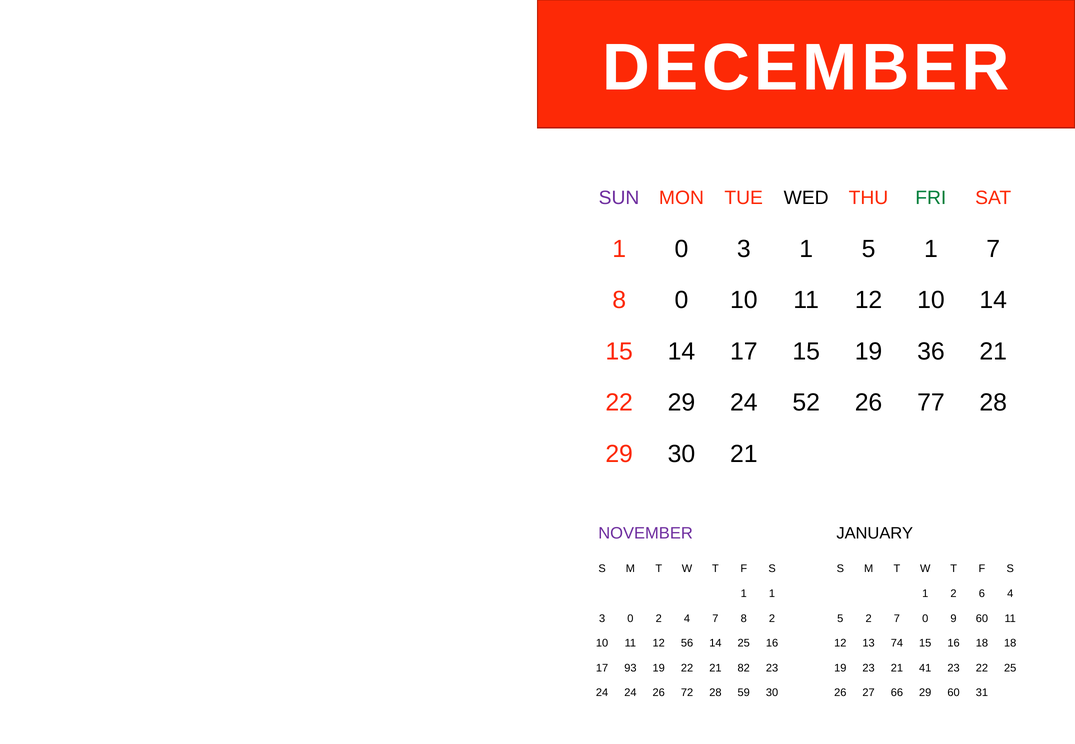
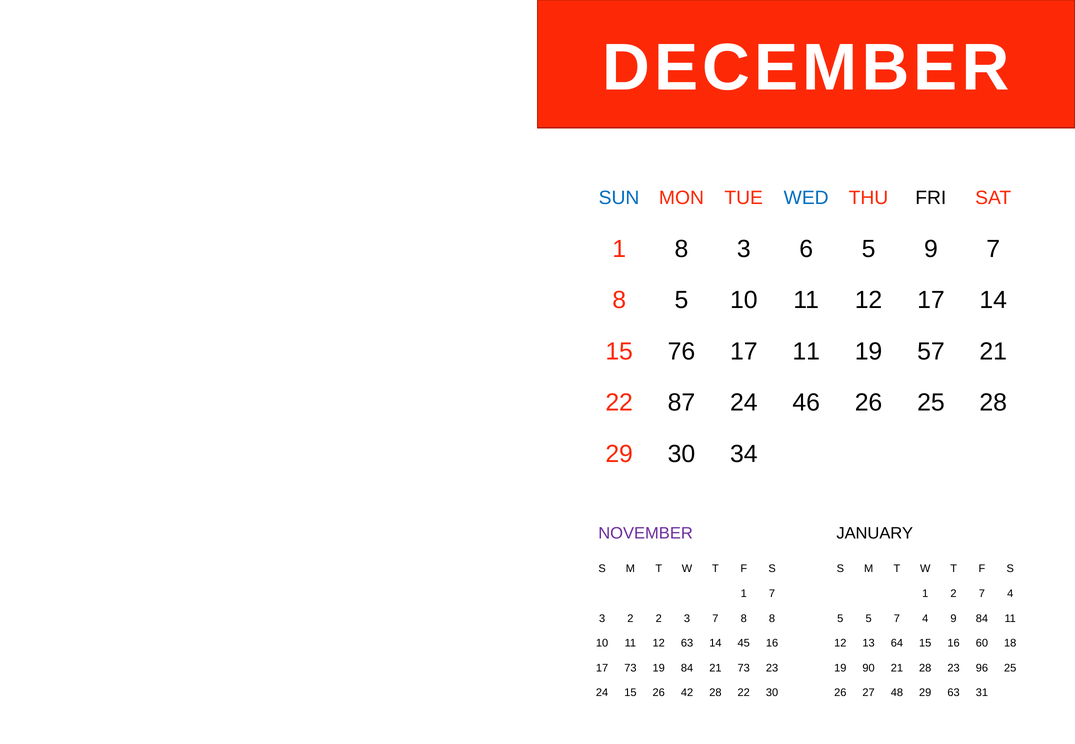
SUN colour: purple -> blue
WED colour: black -> blue
FRI colour: green -> black
1 0: 0 -> 8
3 1: 1 -> 6
5 1: 1 -> 9
8 0: 0 -> 5
12 10: 10 -> 17
15 14: 14 -> 76
17 15: 15 -> 11
36: 36 -> 57
22 29: 29 -> 87
52: 52 -> 46
26 77: 77 -> 25
30 21: 21 -> 34
1 1: 1 -> 7
2 6: 6 -> 7
3 0: 0 -> 2
2 4: 4 -> 3
8 2: 2 -> 8
5 2: 2 -> 5
0 at (925, 619): 0 -> 4
9 60: 60 -> 84
12 56: 56 -> 63
14 25: 25 -> 45
74: 74 -> 64
16 18: 18 -> 60
17 93: 93 -> 73
19 22: 22 -> 84
21 82: 82 -> 73
19 23: 23 -> 90
21 41: 41 -> 28
23 22: 22 -> 96
24 24: 24 -> 15
72: 72 -> 42
28 59: 59 -> 22
66: 66 -> 48
29 60: 60 -> 63
